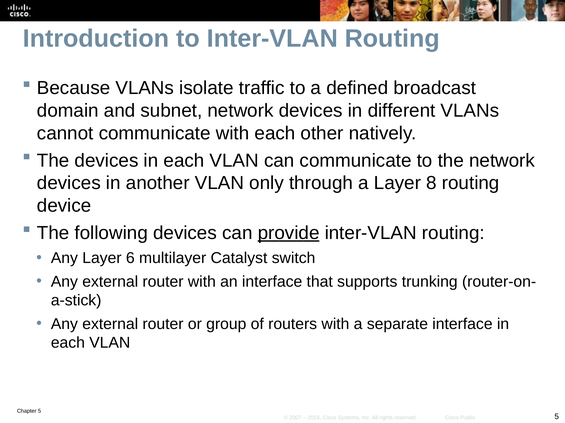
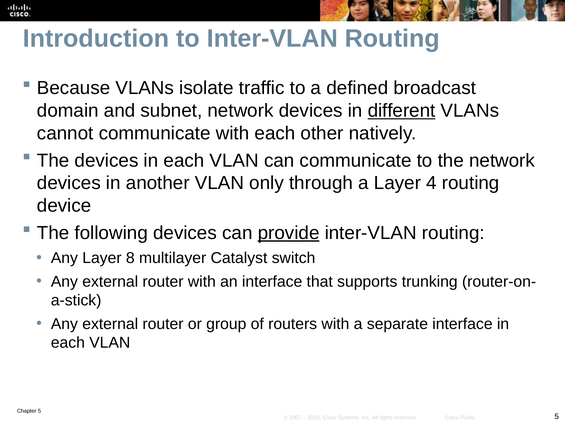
different underline: none -> present
8: 8 -> 4
6: 6 -> 8
